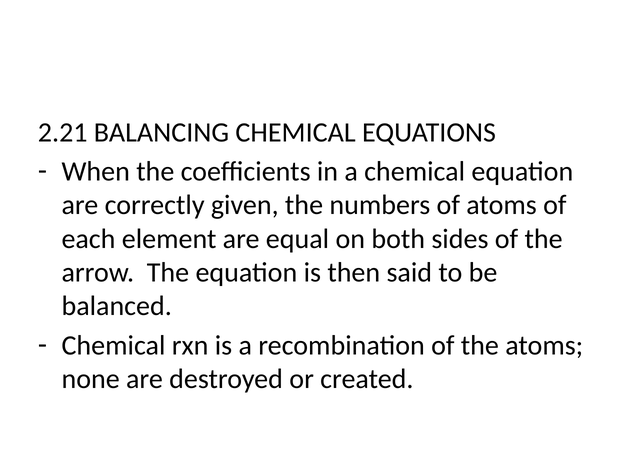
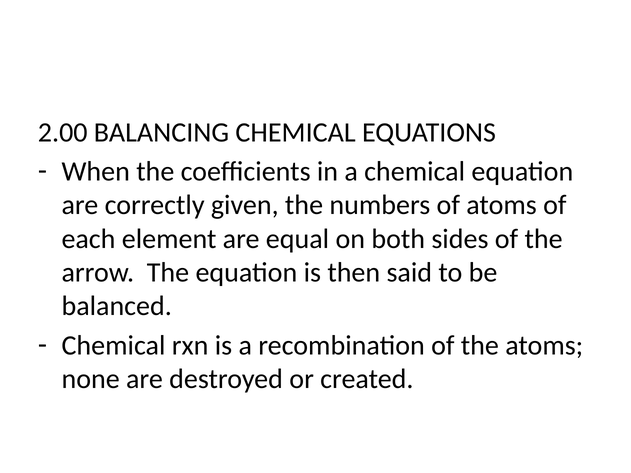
2.21: 2.21 -> 2.00
